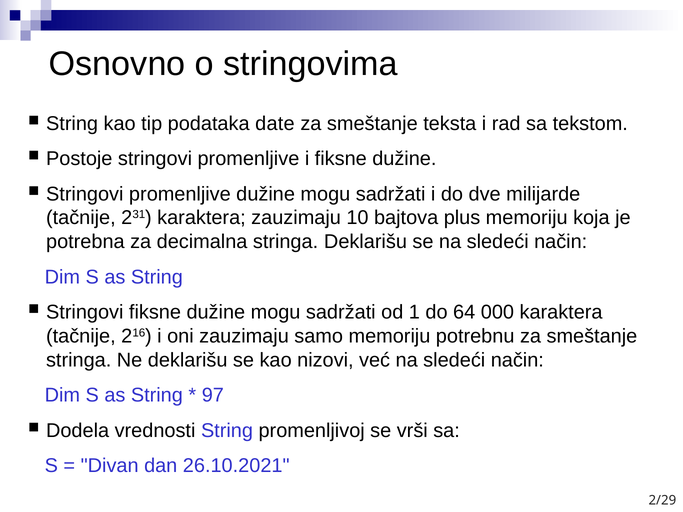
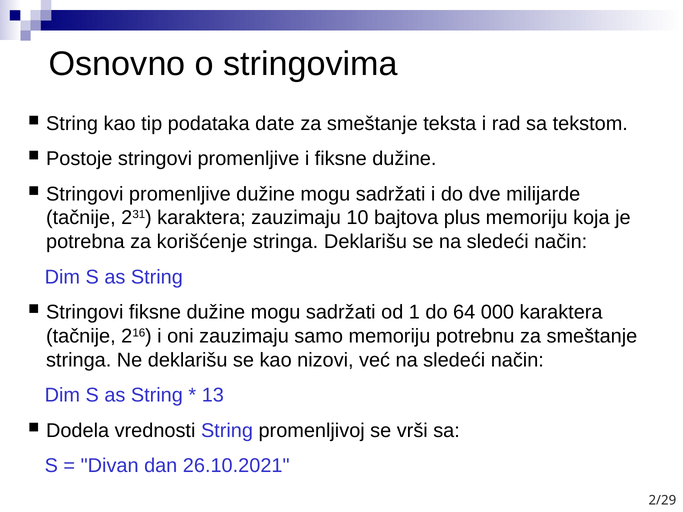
decimalna: decimalna -> korišćenje
97: 97 -> 13
